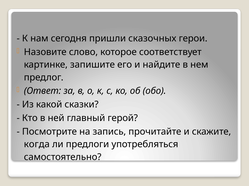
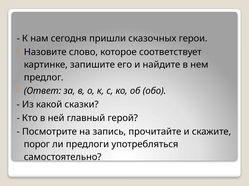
когда: когда -> порог
